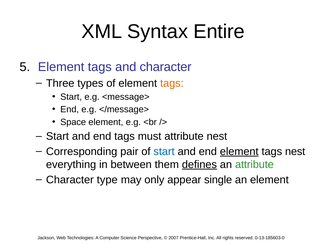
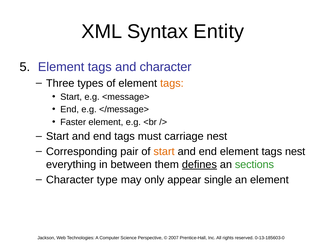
Entire: Entire -> Entity
Space: Space -> Faster
must attribute: attribute -> carriage
start at (164, 152) colour: blue -> orange
element at (239, 152) underline: present -> none
an attribute: attribute -> sections
